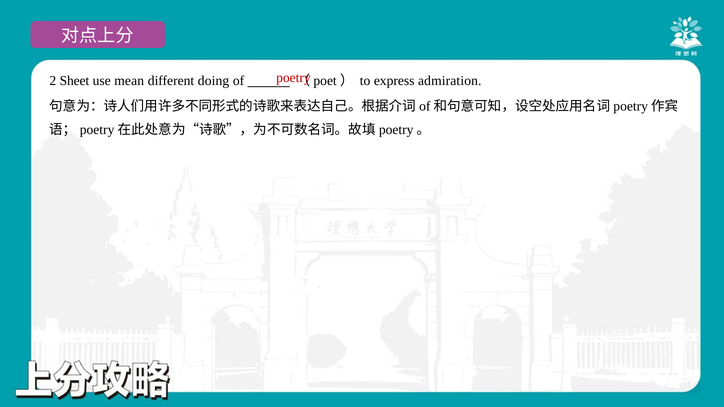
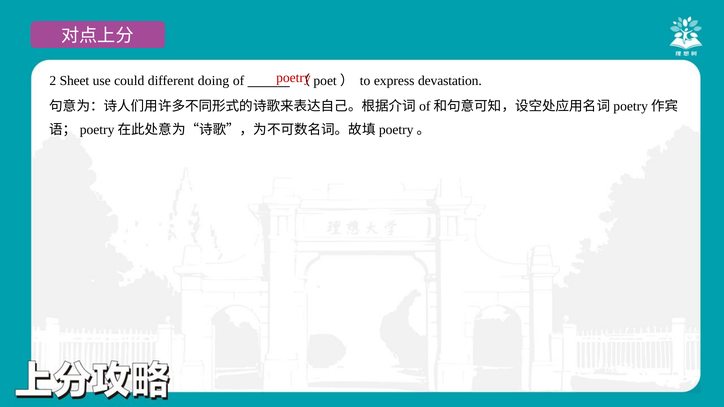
mean: mean -> could
admiration: admiration -> devastation
